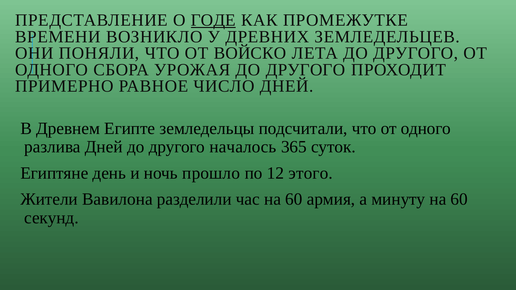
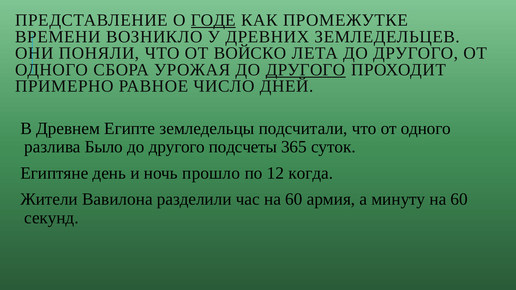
ДРУГОГО at (306, 70) underline: none -> present
разлива Дней: Дней -> Было
началось: началось -> подсчеты
этого: этого -> когда
